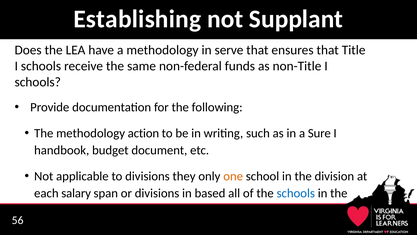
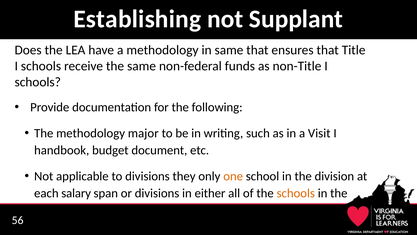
in serve: serve -> same
action: action -> major
a Sure: Sure -> Visit
based: based -> either
schools at (296, 193) colour: blue -> orange
